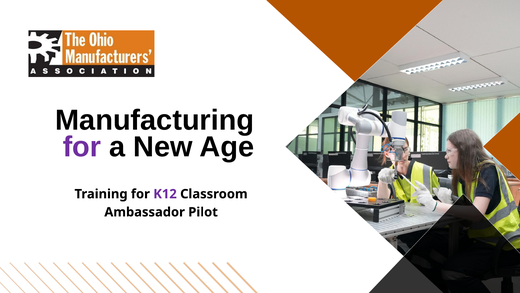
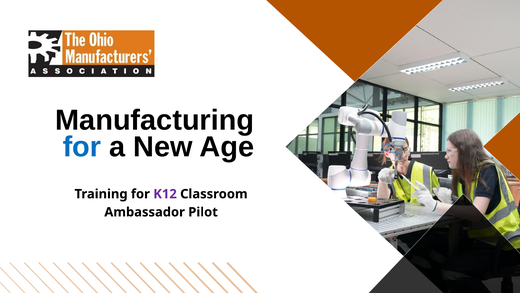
for at (82, 147) colour: purple -> blue
